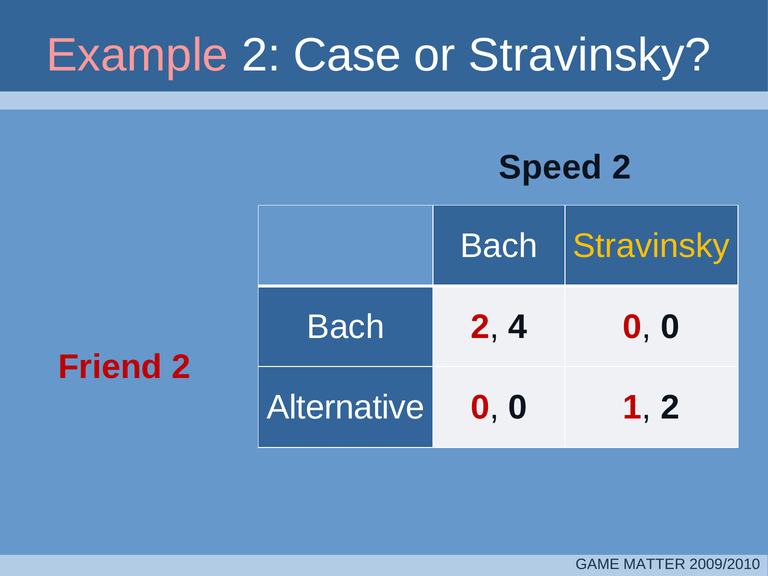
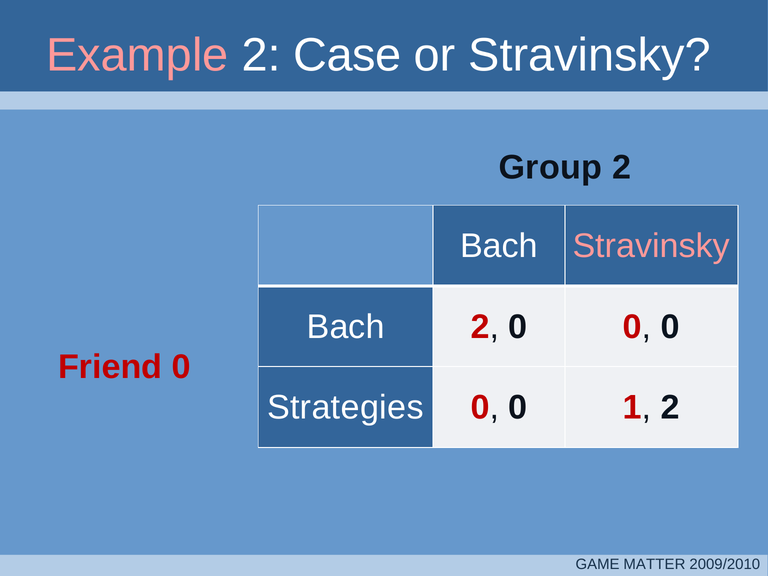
Speed: Speed -> Group
Stravinsky at (651, 246) colour: yellow -> pink
2 4: 4 -> 0
Friend 2: 2 -> 0
Alternative: Alternative -> Strategies
